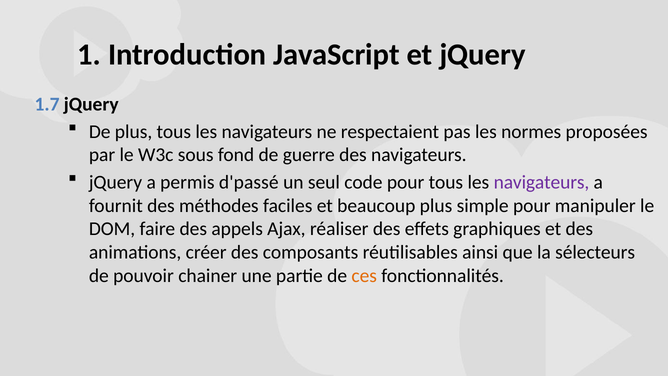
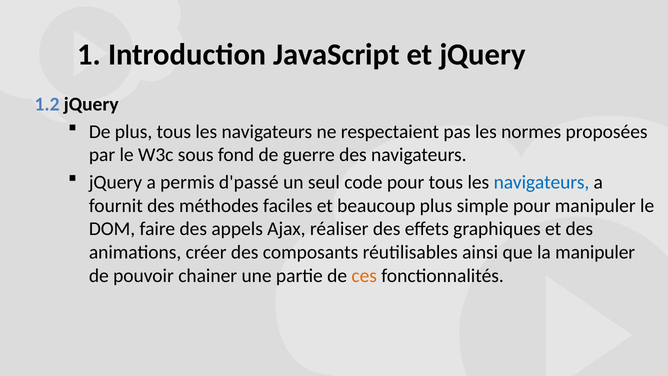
1.7: 1.7 -> 1.2
navigateurs at (541, 182) colour: purple -> blue
la sélecteurs: sélecteurs -> manipuler
